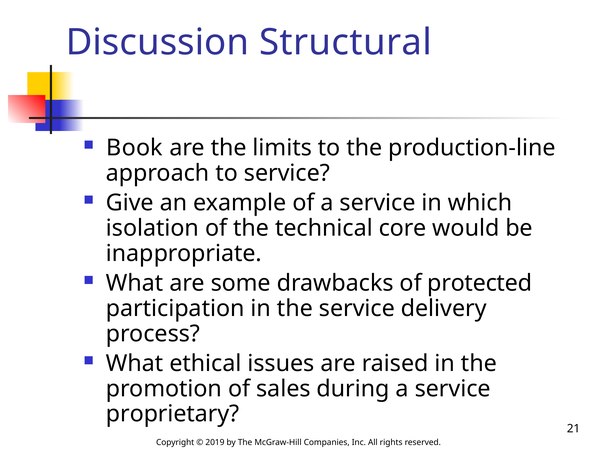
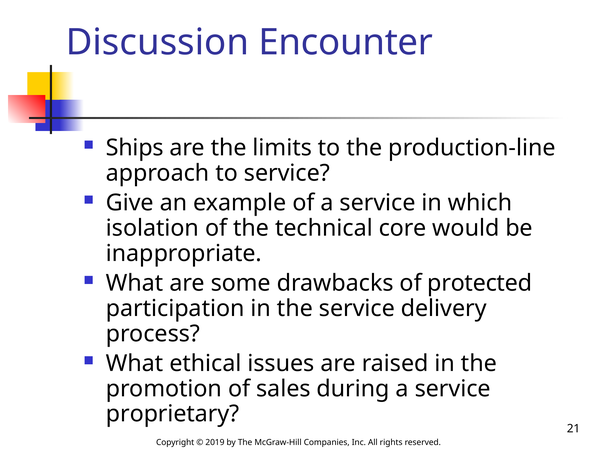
Structural: Structural -> Encounter
Book: Book -> Ships
